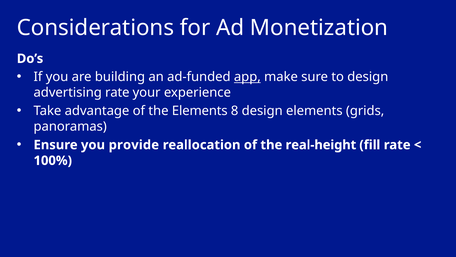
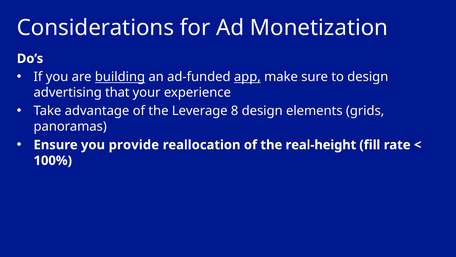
building underline: none -> present
advertising rate: rate -> that
the Elements: Elements -> Leverage
